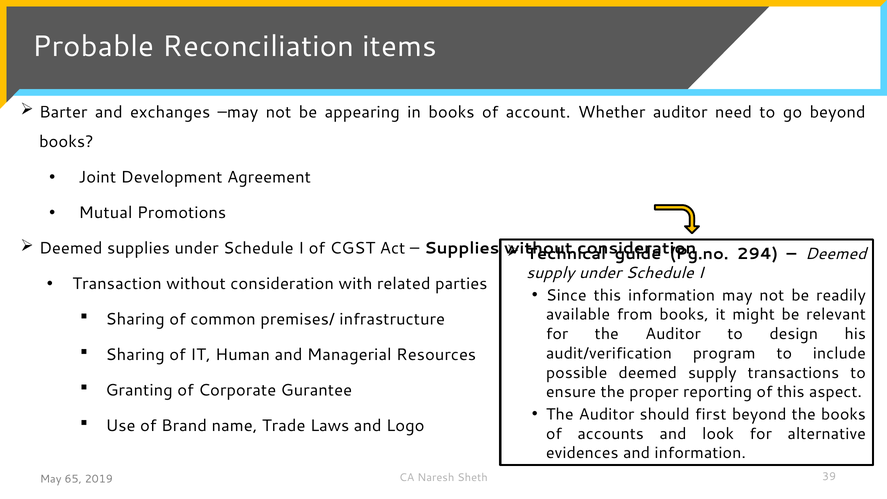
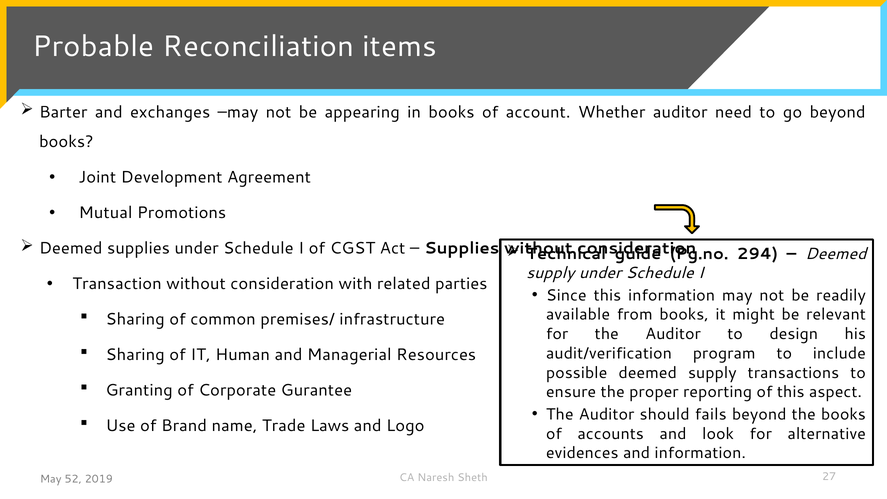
first: first -> fails
39: 39 -> 27
65: 65 -> 52
